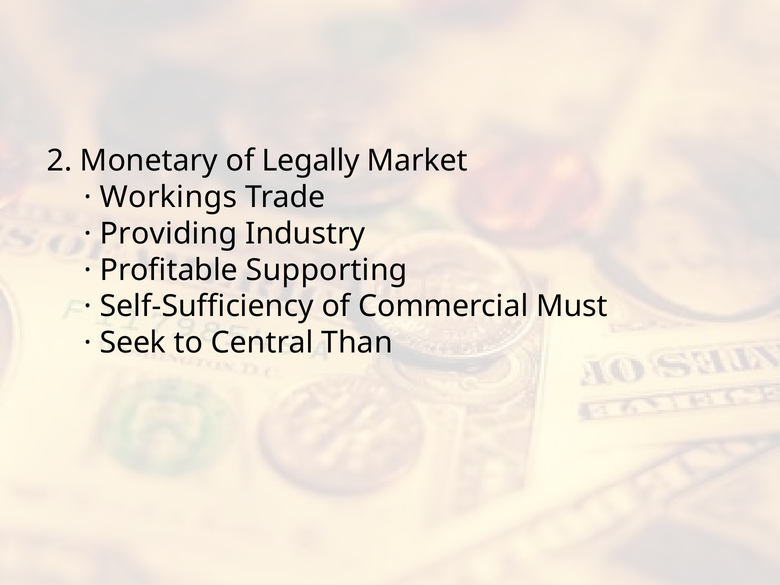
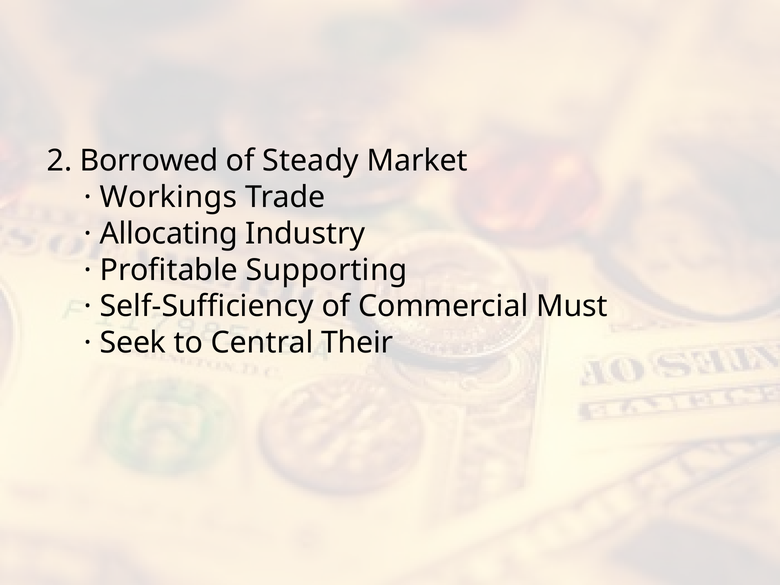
Monetary: Monetary -> Borrowed
Legally: Legally -> Steady
Providing: Providing -> Allocating
Than: Than -> Their
